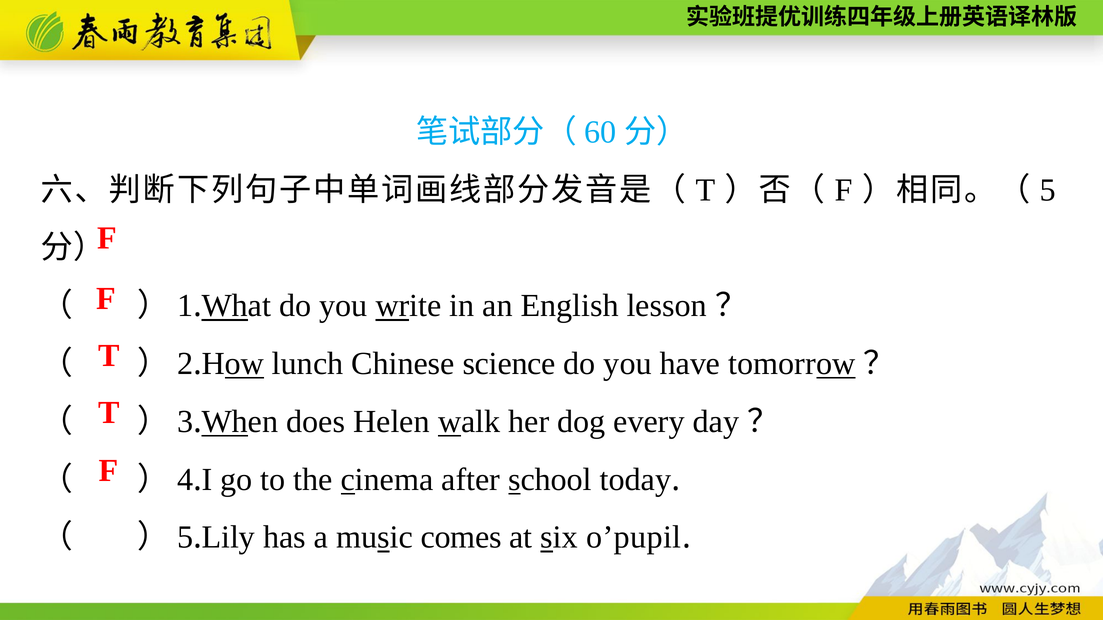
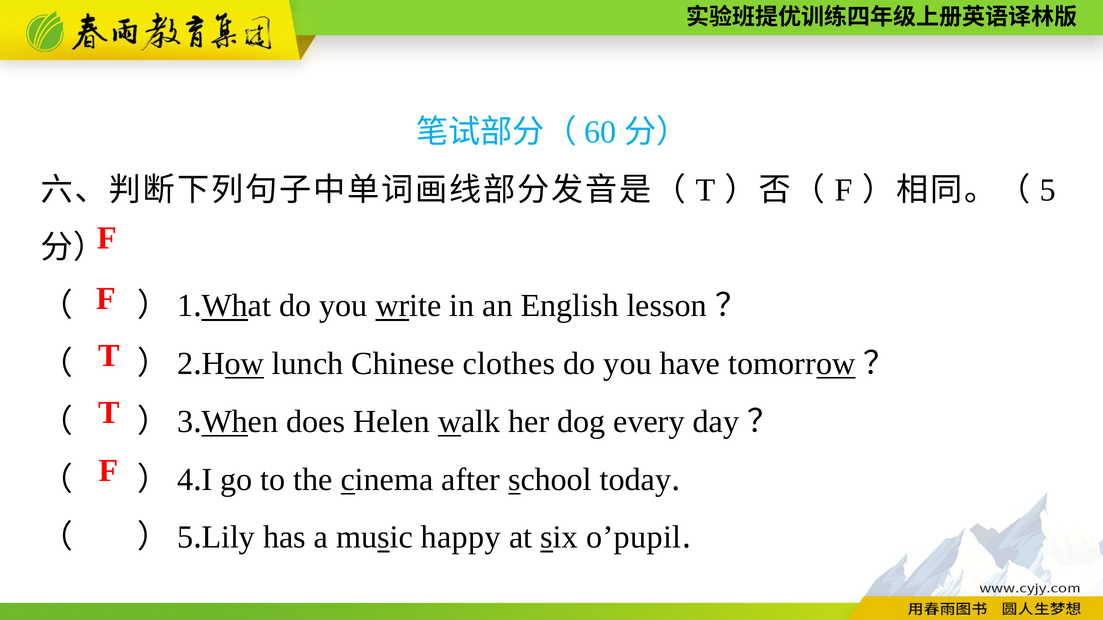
science: science -> clothes
comes: comes -> happy
